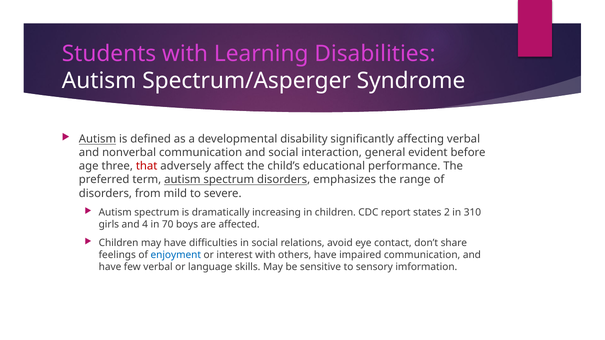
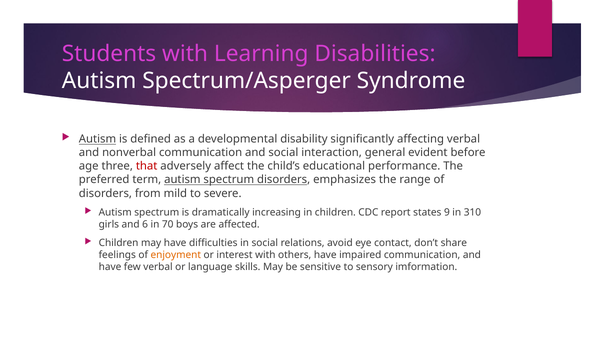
2: 2 -> 9
4: 4 -> 6
enjoyment colour: blue -> orange
